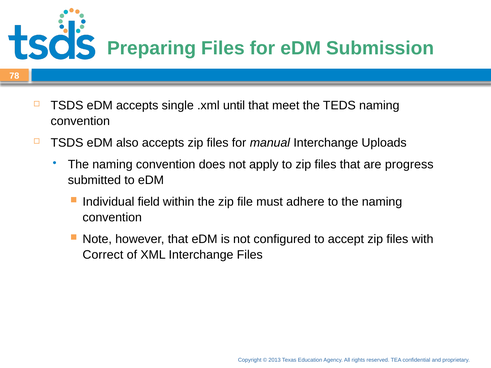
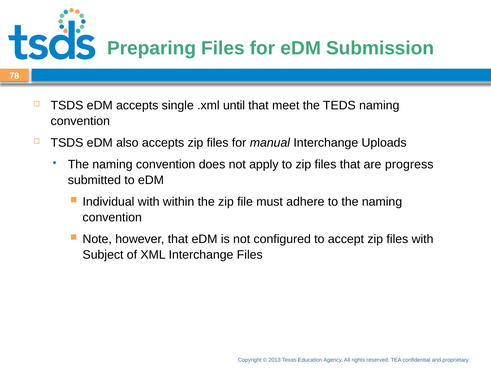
Individual field: field -> with
Correct: Correct -> Subject
